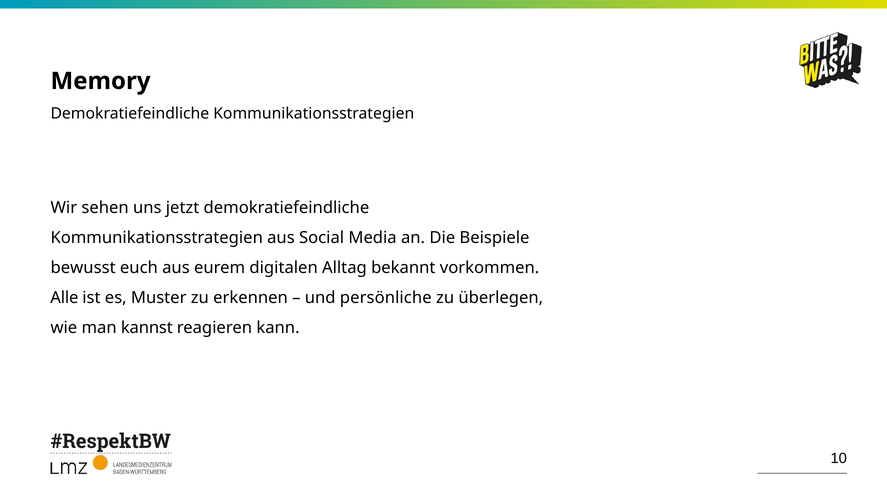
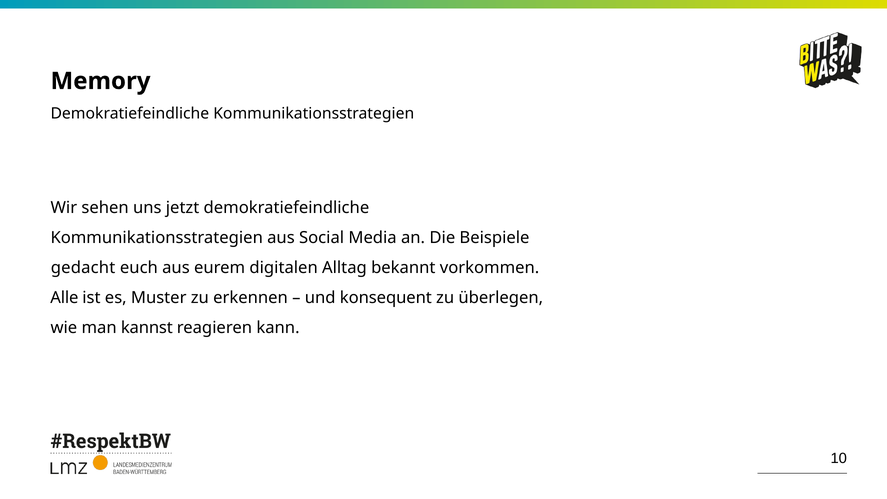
bewusst: bewusst -> gedacht
persönliche: persönliche -> konsequent
